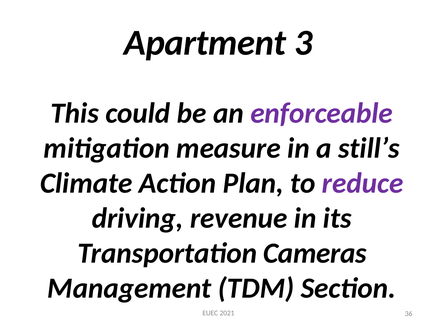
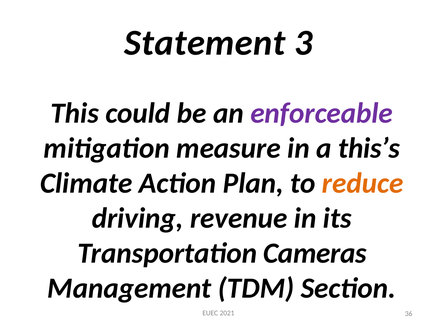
Apartment: Apartment -> Statement
still’s: still’s -> this’s
reduce colour: purple -> orange
